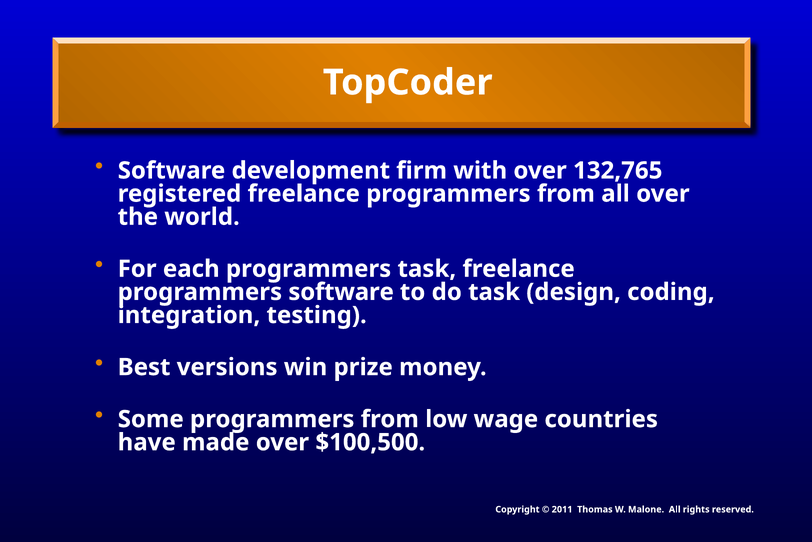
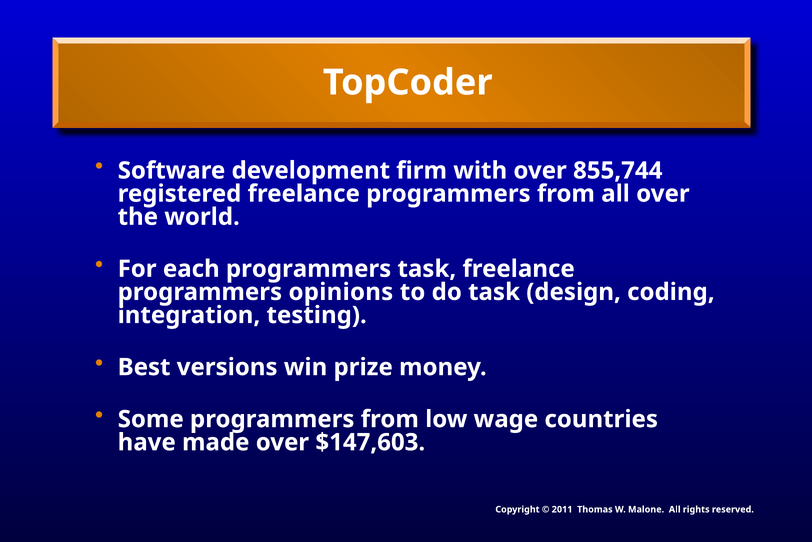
132,765: 132,765 -> 855,744
programmers software: software -> opinions
$100,500: $100,500 -> $147,603
